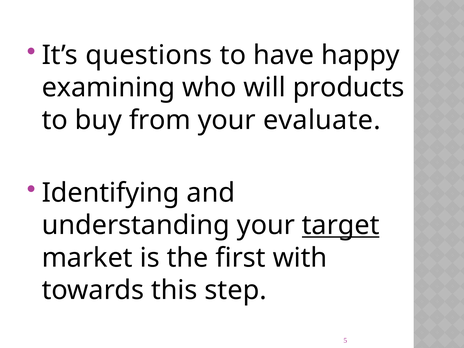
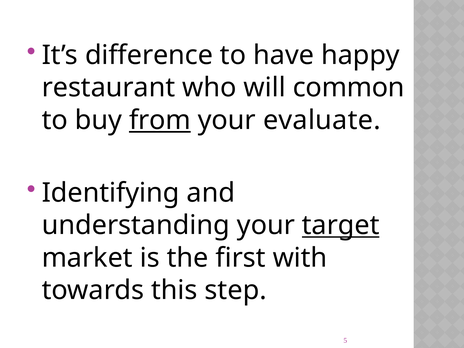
questions: questions -> difference
examining: examining -> restaurant
products: products -> common
from underline: none -> present
